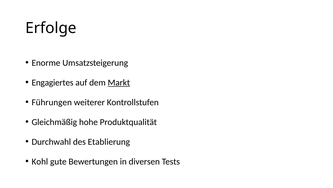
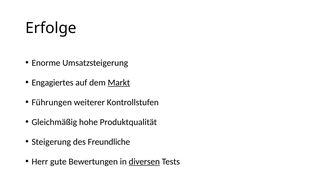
Durchwahl: Durchwahl -> Steigerung
Etablierung: Etablierung -> Freundliche
Kohl: Kohl -> Herr
diversen underline: none -> present
